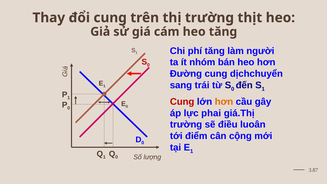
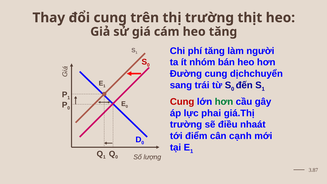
hơn at (224, 102) colour: orange -> green
luoân: luoân -> nhaát
cộng: cộng -> cạnh
